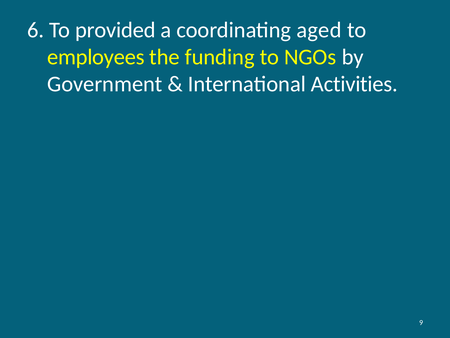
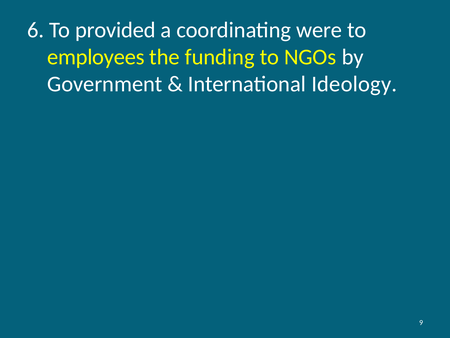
aged: aged -> were
Activities: Activities -> Ideology
